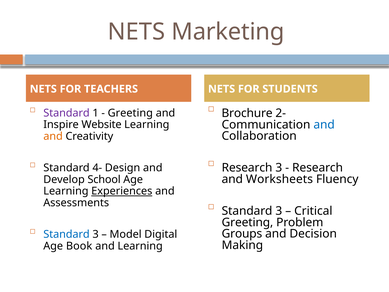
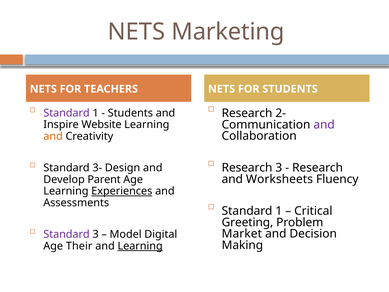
Brochure at (247, 113): Brochure -> Research
Greeting at (130, 113): Greeting -> Students
and at (324, 125) colour: blue -> purple
4-: 4- -> 3-
School: School -> Parent
3 at (279, 211): 3 -> 1
Standard at (66, 234) colour: blue -> purple
Groups: Groups -> Market
Book: Book -> Their
Learning at (140, 246) underline: none -> present
